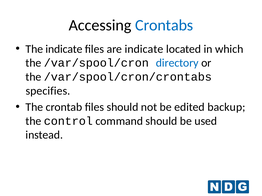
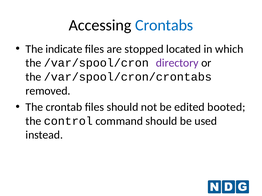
are indicate: indicate -> stopped
directory colour: blue -> purple
specifies: specifies -> removed
backup: backup -> booted
